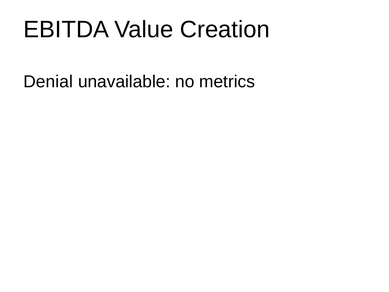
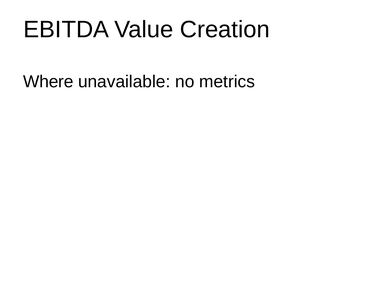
Denial: Denial -> Where
